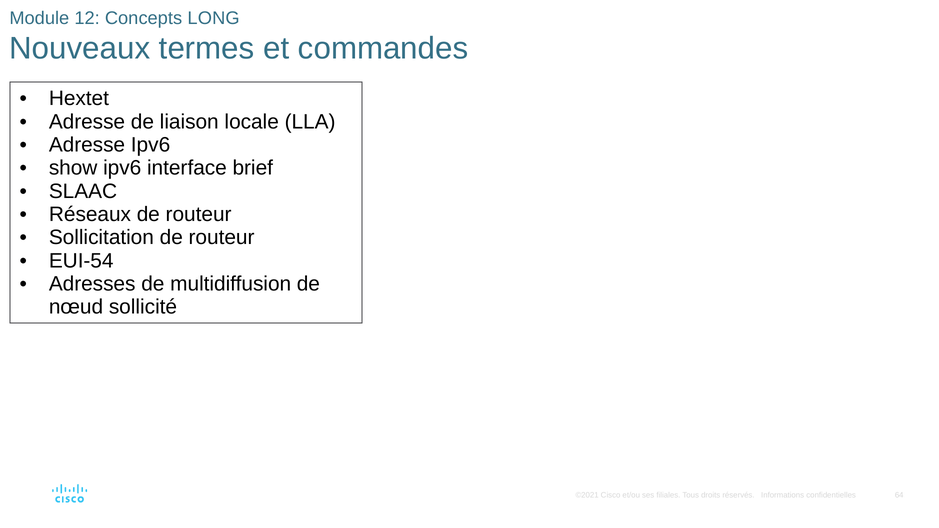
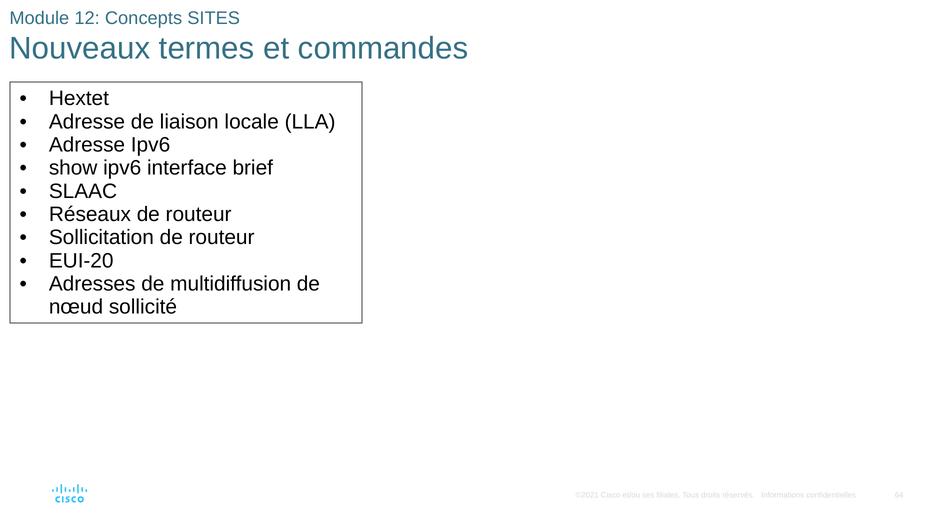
LONG: LONG -> SITES
EUI-54: EUI-54 -> EUI-20
